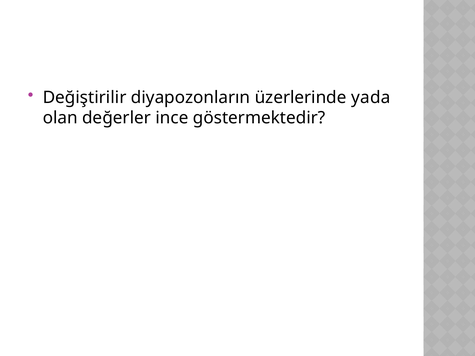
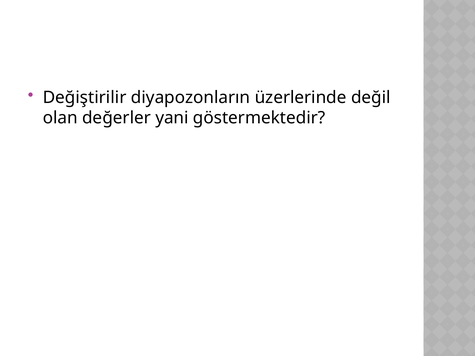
yada: yada -> değil
ince: ince -> yani
